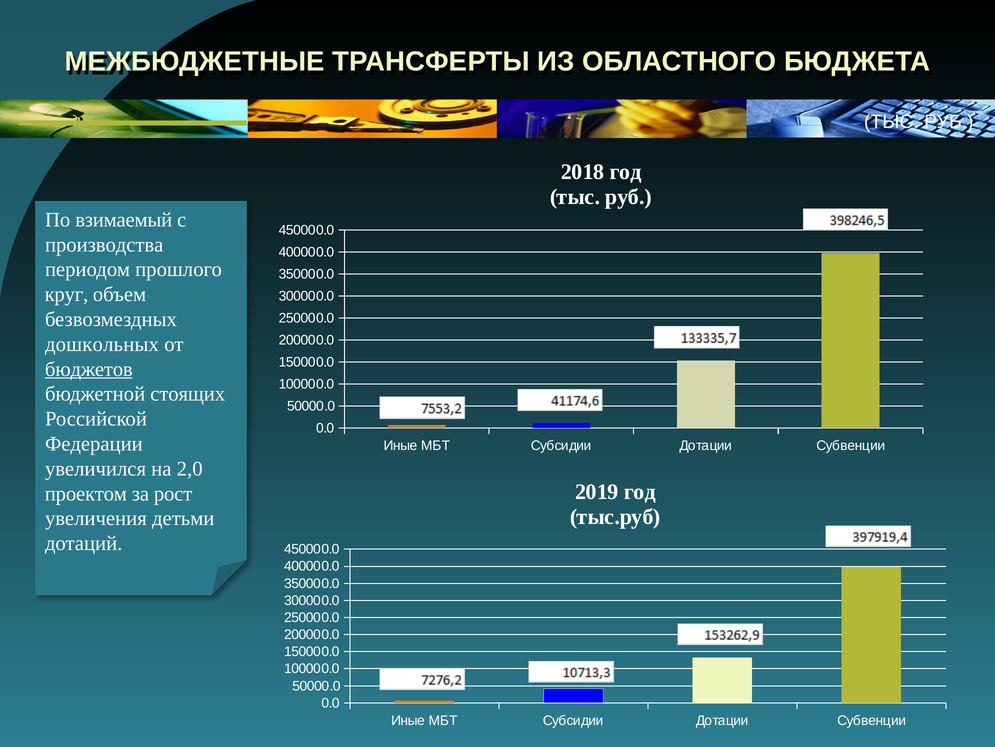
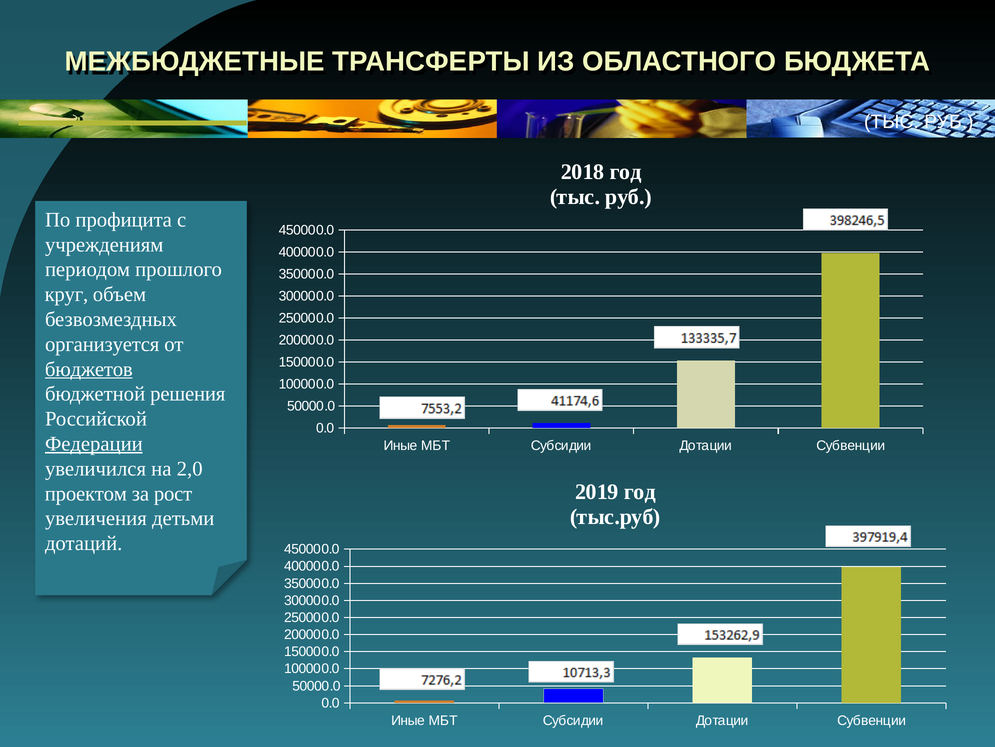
взимаемый: взимаемый -> профицита
производства: производства -> учреждениям
дошкольных: дошкольных -> организуется
стоящих: стоящих -> решения
Федерации underline: none -> present
